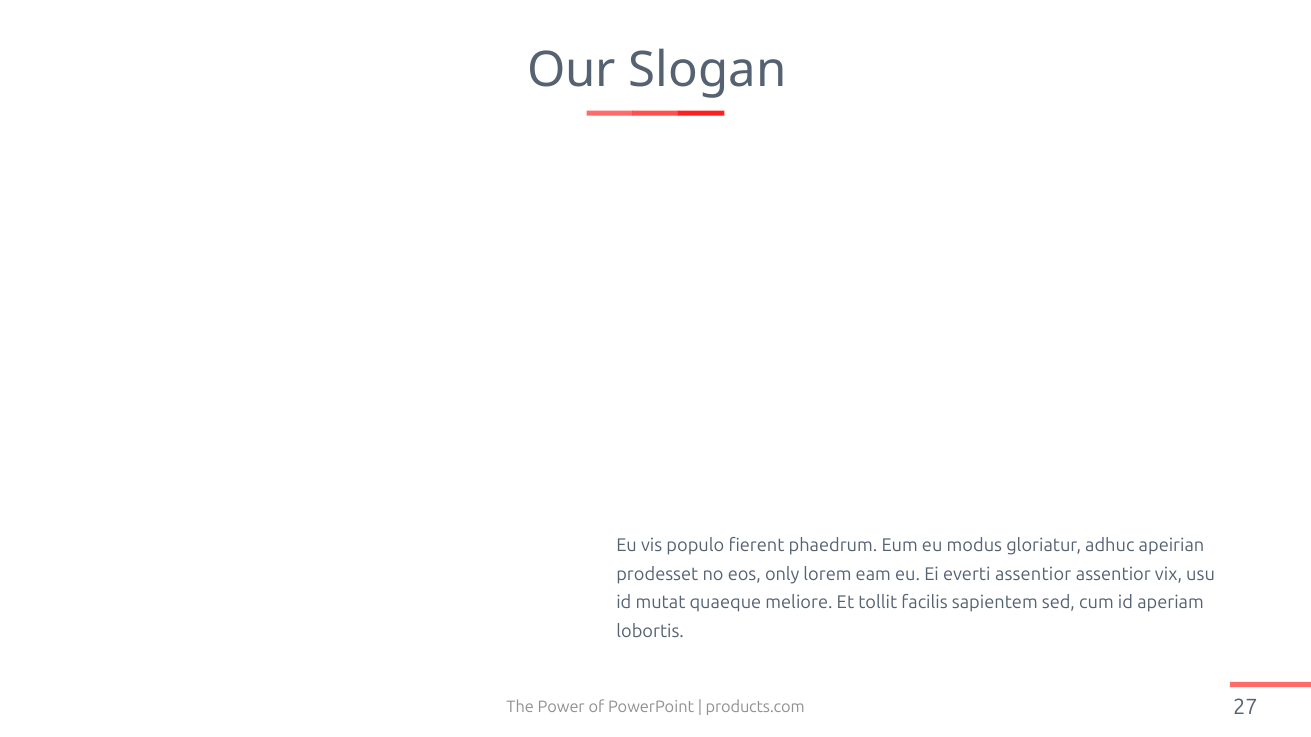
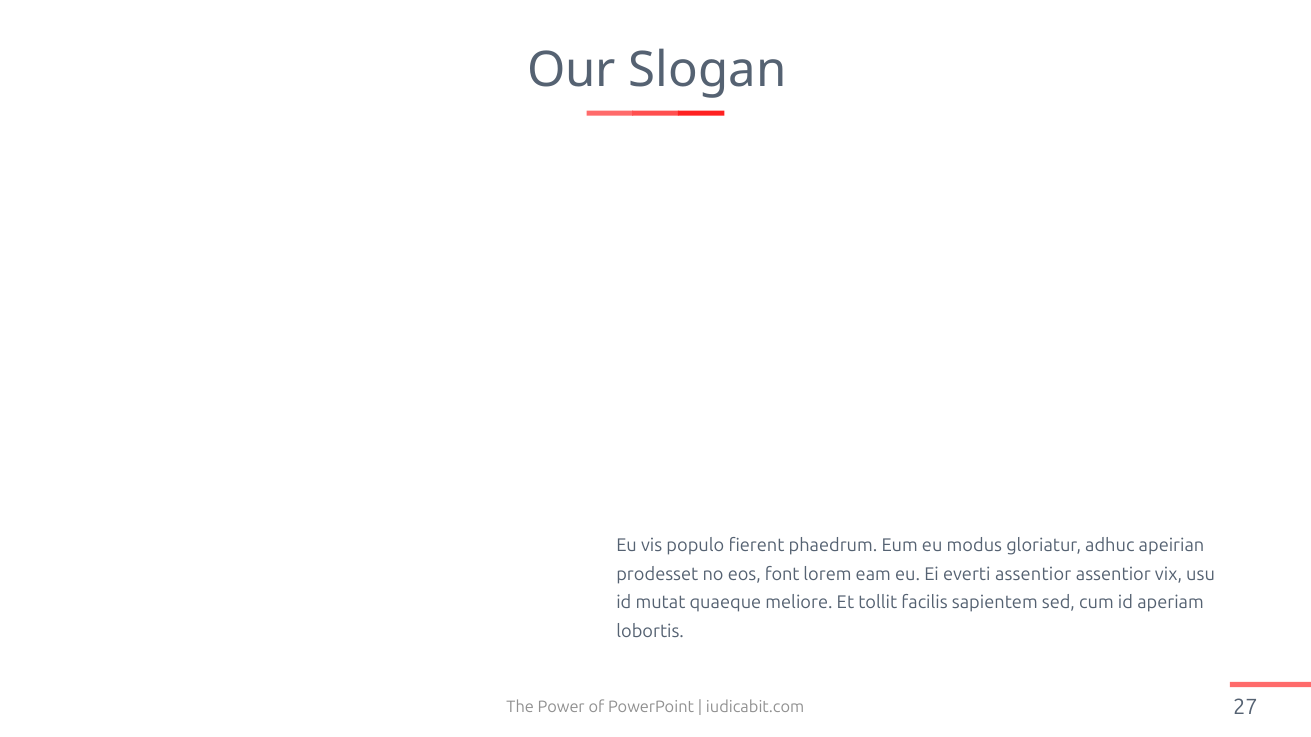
only: only -> font
products.com: products.com -> iudicabit.com
